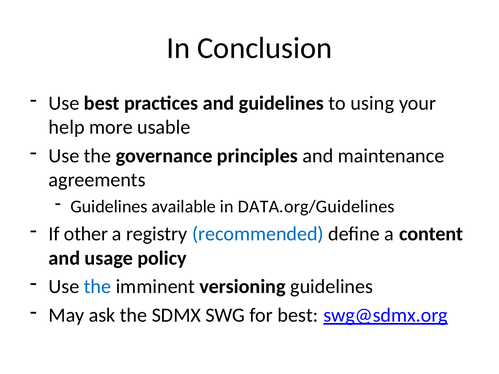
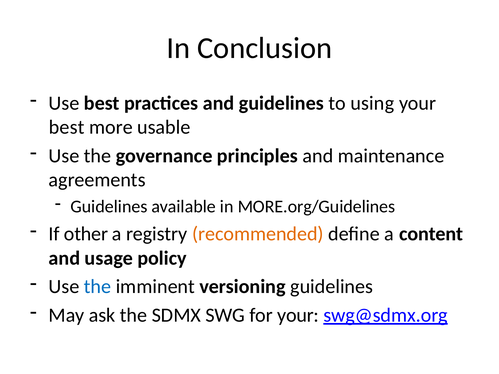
help at (67, 127): help -> best
DATA.org/Guidelines: DATA.org/Guidelines -> MORE.org/Guidelines
recommended colour: blue -> orange
for best: best -> your
